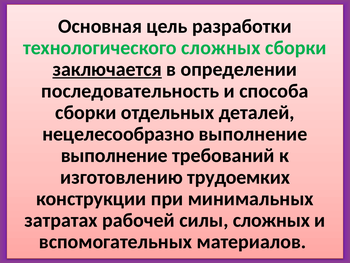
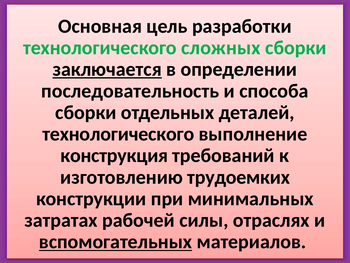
нецелесообразно at (118, 134): нецелесообразно -> технологического
выполнение at (114, 155): выполнение -> конструкция
силы сложных: сложных -> отраслях
вспомогательных underline: none -> present
